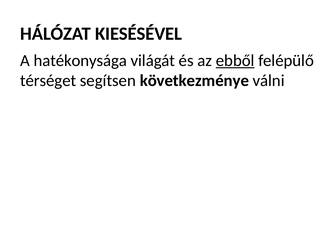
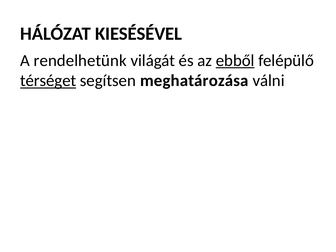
hatékonysága: hatékonysága -> rendelhetünk
térséget underline: none -> present
következménye: következménye -> meghatározása
